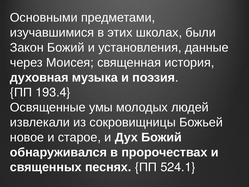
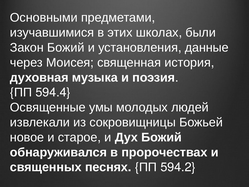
193.4: 193.4 -> 594.4
524.1: 524.1 -> 594.2
